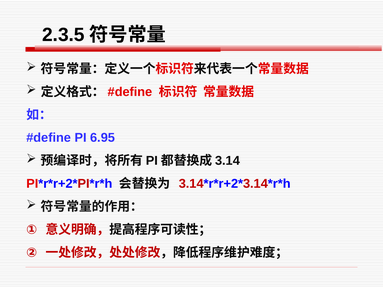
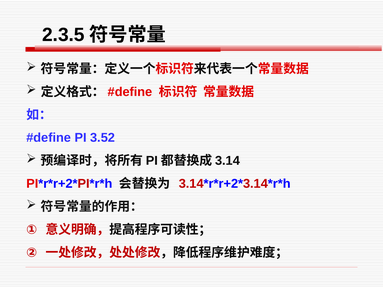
6.95: 6.95 -> 3.52
